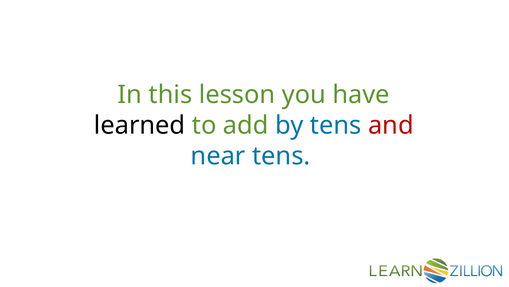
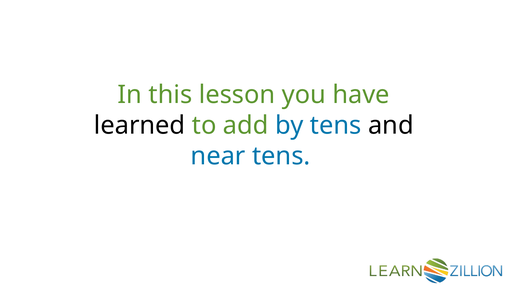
and colour: red -> black
